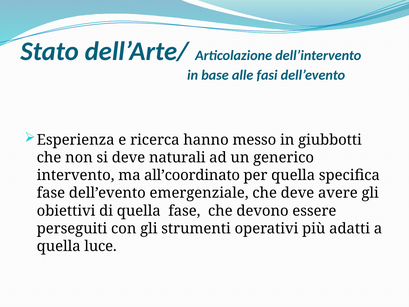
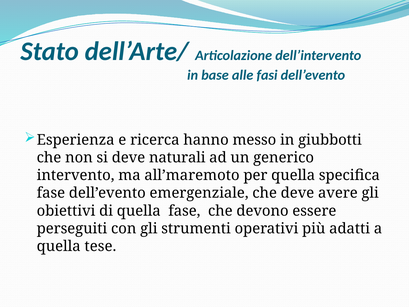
all’coordinato: all’coordinato -> all’maremoto
luce: luce -> tese
